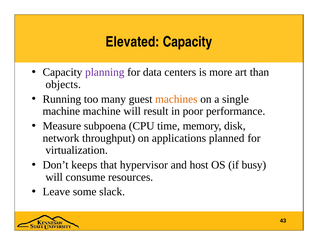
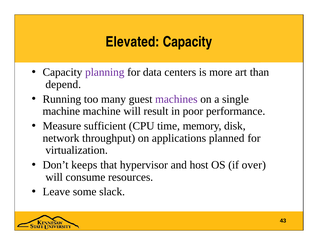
objects: objects -> depend
machines colour: orange -> purple
subpoena: subpoena -> sufficient
busy: busy -> over
